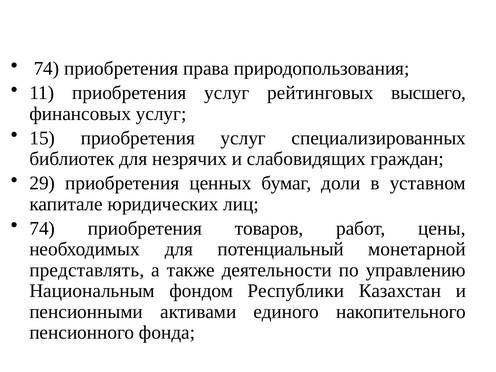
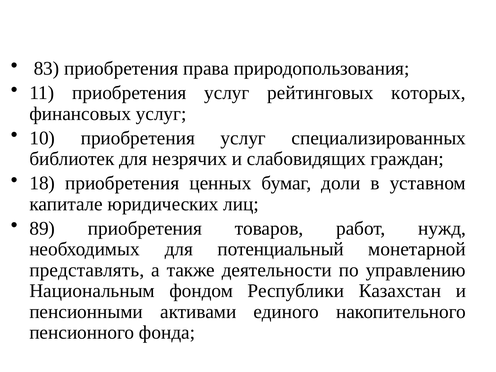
74 at (47, 69): 74 -> 83
высшего: высшего -> которых
15: 15 -> 10
29: 29 -> 18
74 at (42, 228): 74 -> 89
цены: цены -> нужд
